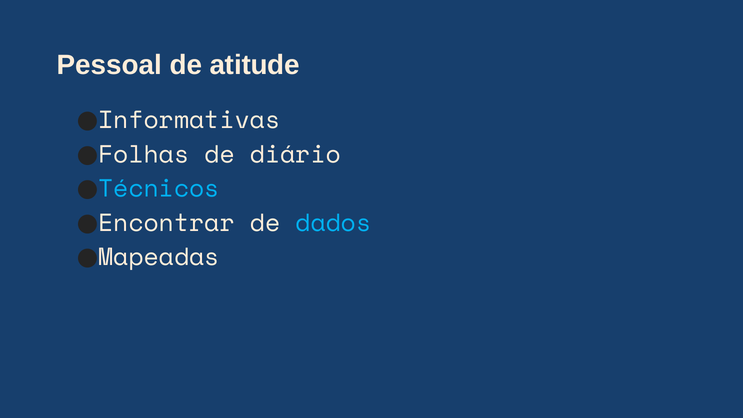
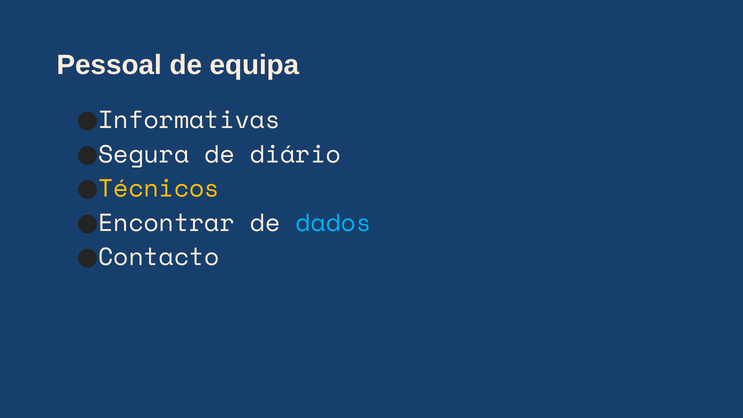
atitude: atitude -> equipa
Folhas: Folhas -> Segura
Técnicos colour: light blue -> yellow
Mapeadas: Mapeadas -> Contacto
